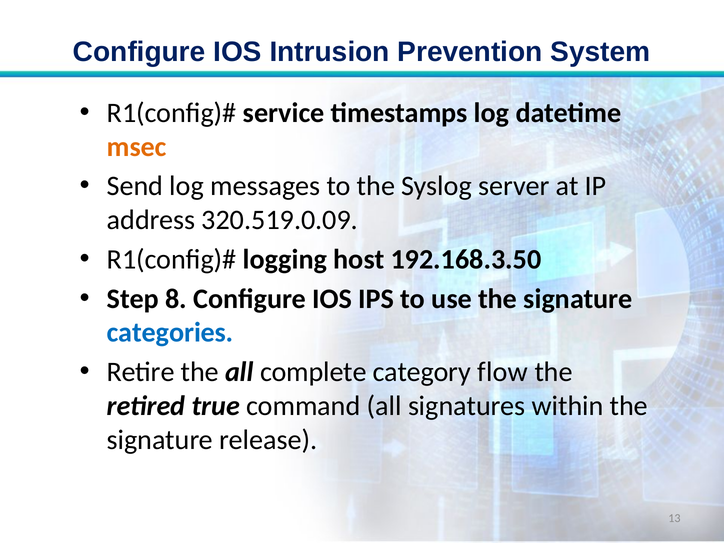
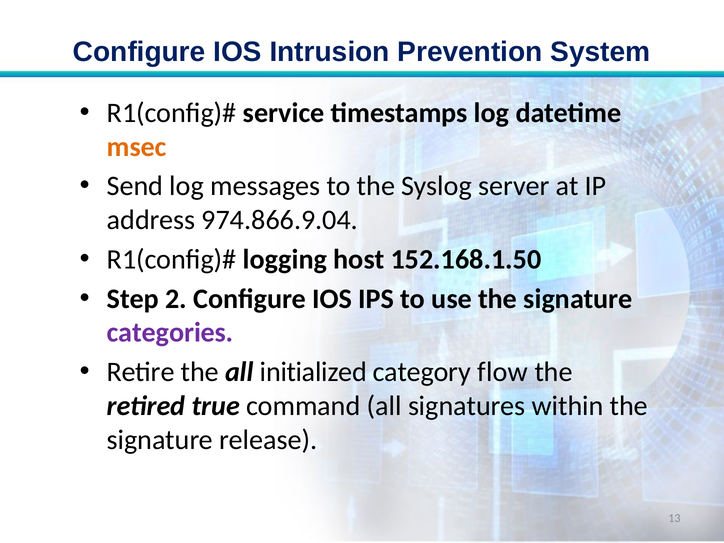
320.519.0.09: 320.519.0.09 -> 974.866.9.04
192.168.3.50: 192.168.3.50 -> 152.168.1.50
8: 8 -> 2
categories colour: blue -> purple
complete: complete -> initialized
